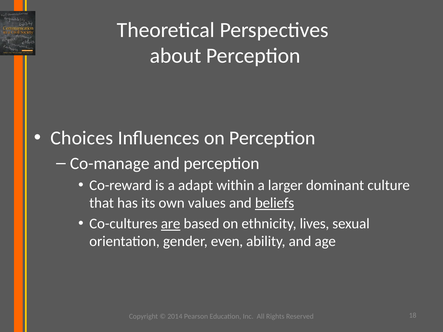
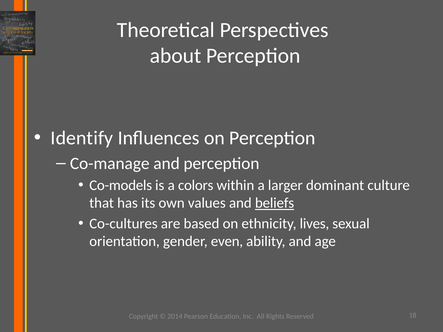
Choices: Choices -> Identify
Co-reward: Co-reward -> Co-models
adapt: adapt -> colors
are underline: present -> none
